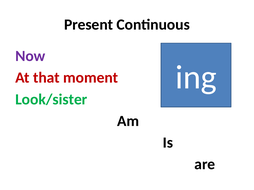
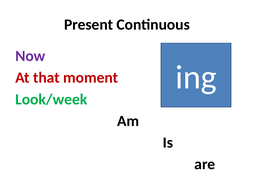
Look/sister: Look/sister -> Look/week
